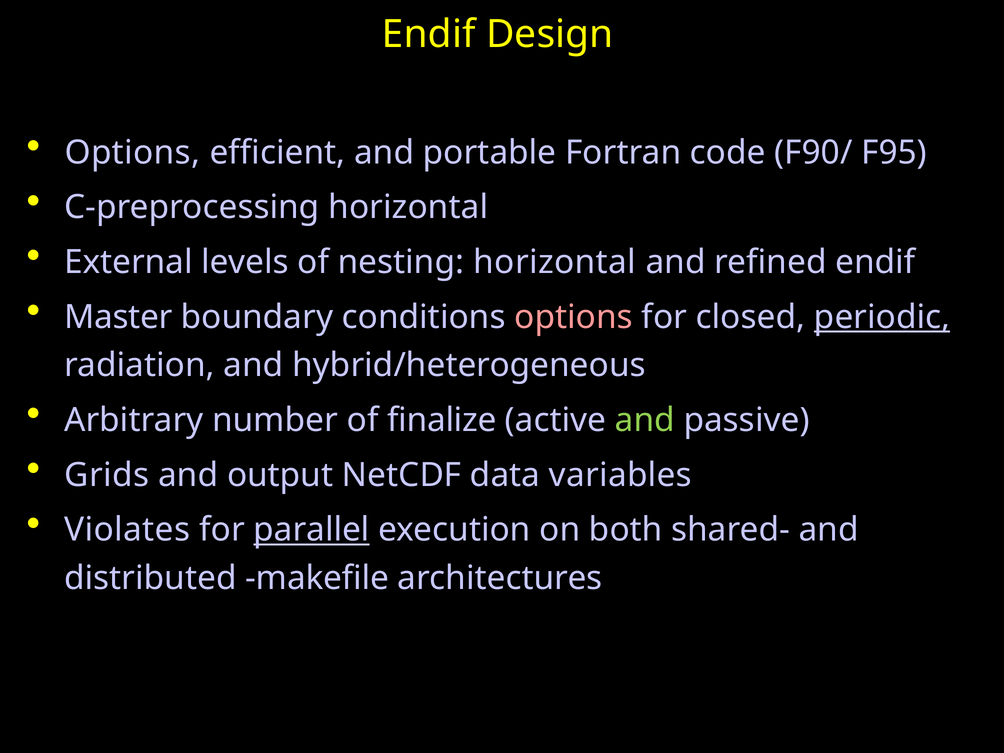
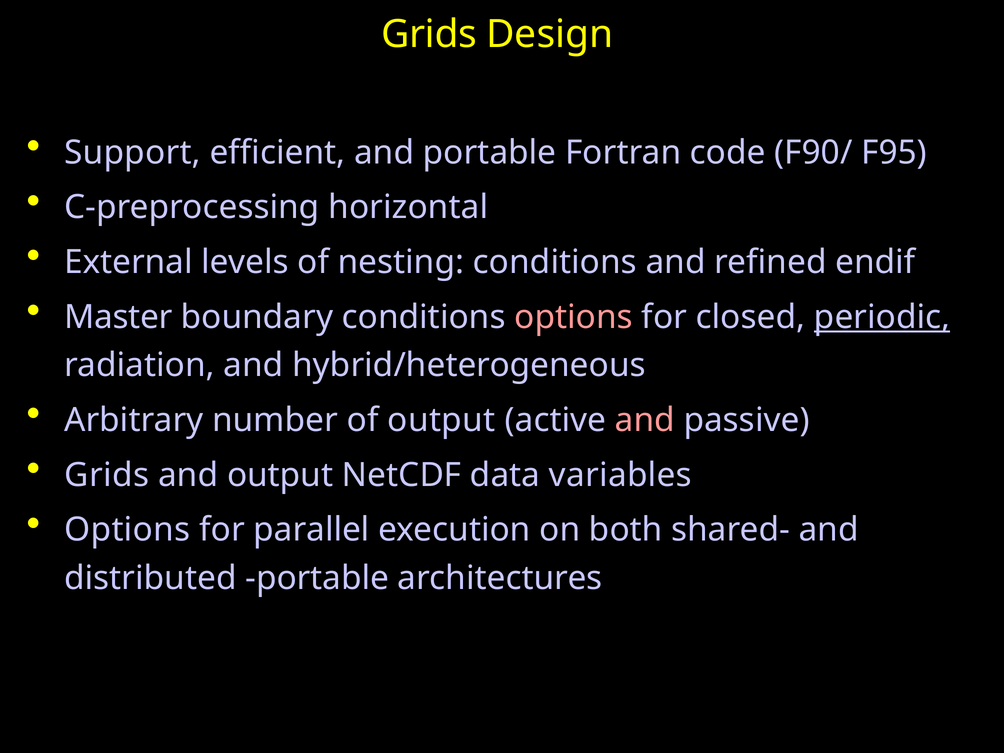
Endif at (429, 34): Endif -> Grids
Options at (132, 153): Options -> Support
nesting horizontal: horizontal -> conditions
of finalize: finalize -> output
and at (645, 420) colour: light green -> pink
Violates at (127, 530): Violates -> Options
parallel underline: present -> none
distributed makefile: makefile -> portable
